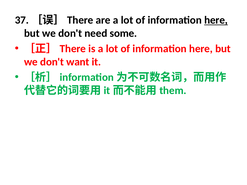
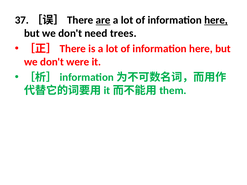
are underline: none -> present
some: some -> trees
want: want -> were
